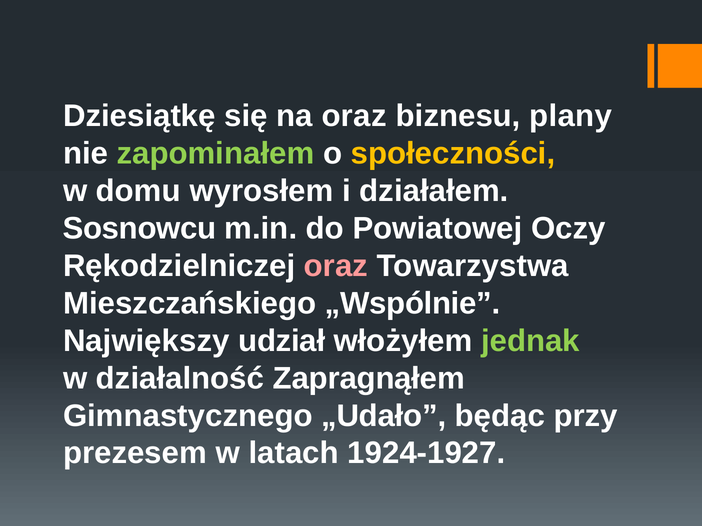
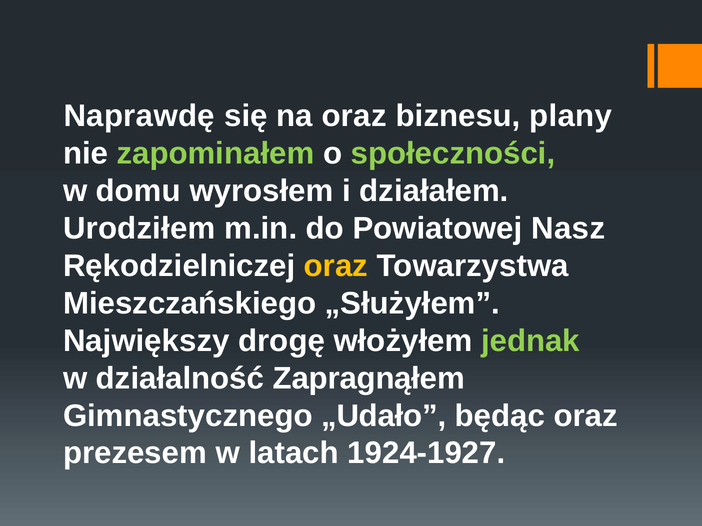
Dziesiątkę: Dziesiątkę -> Naprawdę
społeczności colour: yellow -> light green
Sosnowcu: Sosnowcu -> Urodziłem
Oczy: Oczy -> Nasz
oraz at (336, 266) colour: pink -> yellow
„Wspólnie: „Wspólnie -> „Służyłem
udział: udział -> drogę
będąc przy: przy -> oraz
